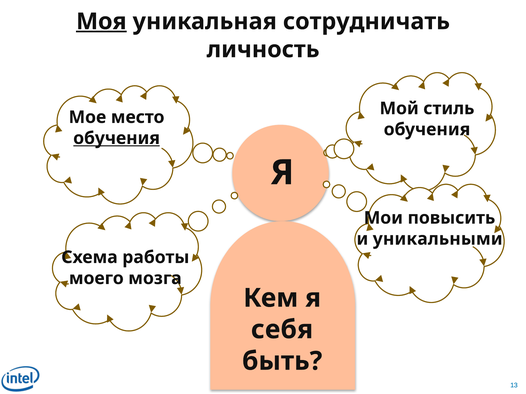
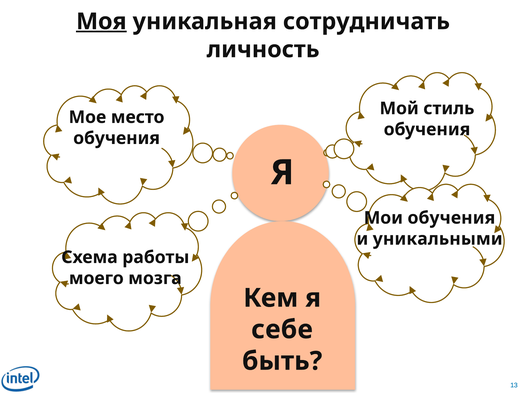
обучения at (117, 138) underline: present -> none
Мои повысить: повысить -> обучения
себя: себя -> себе
